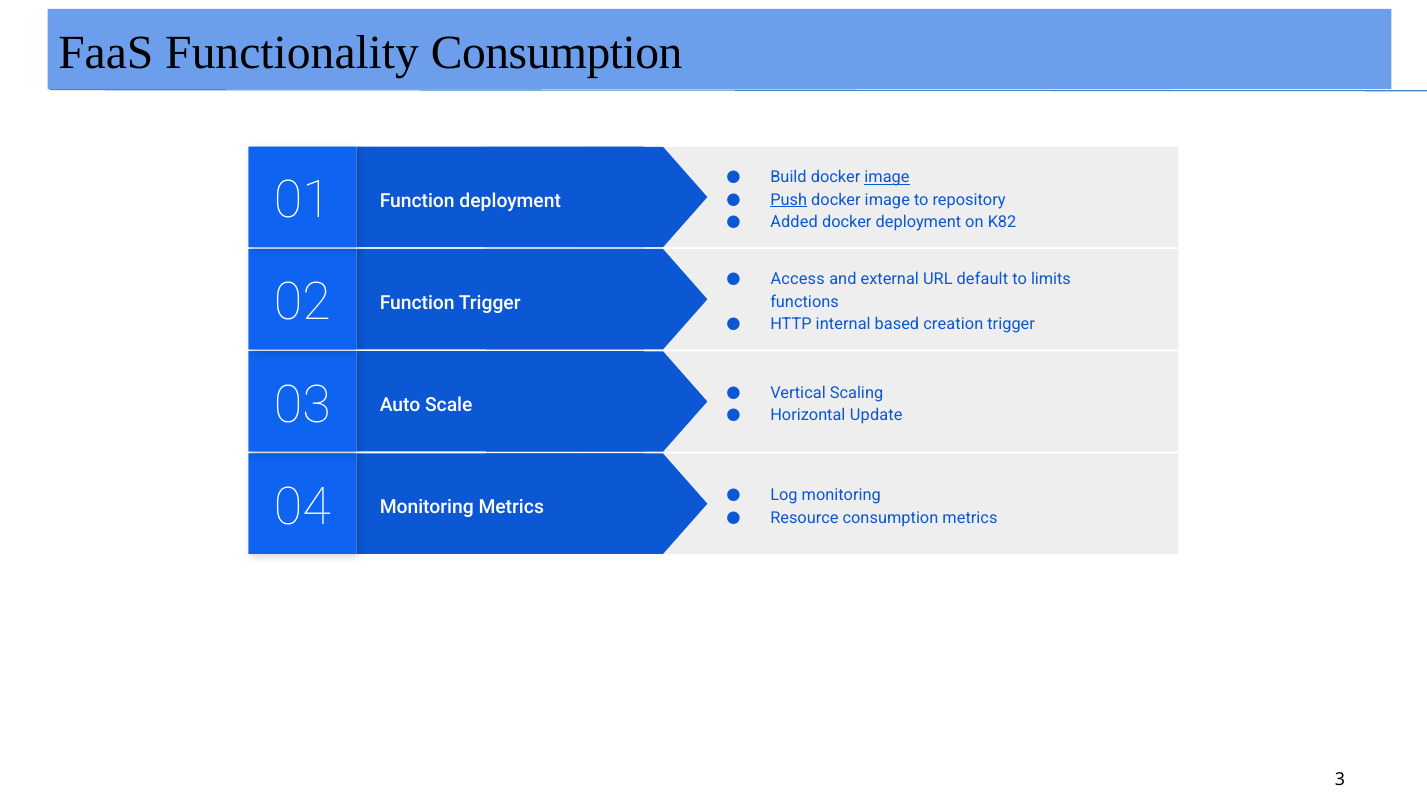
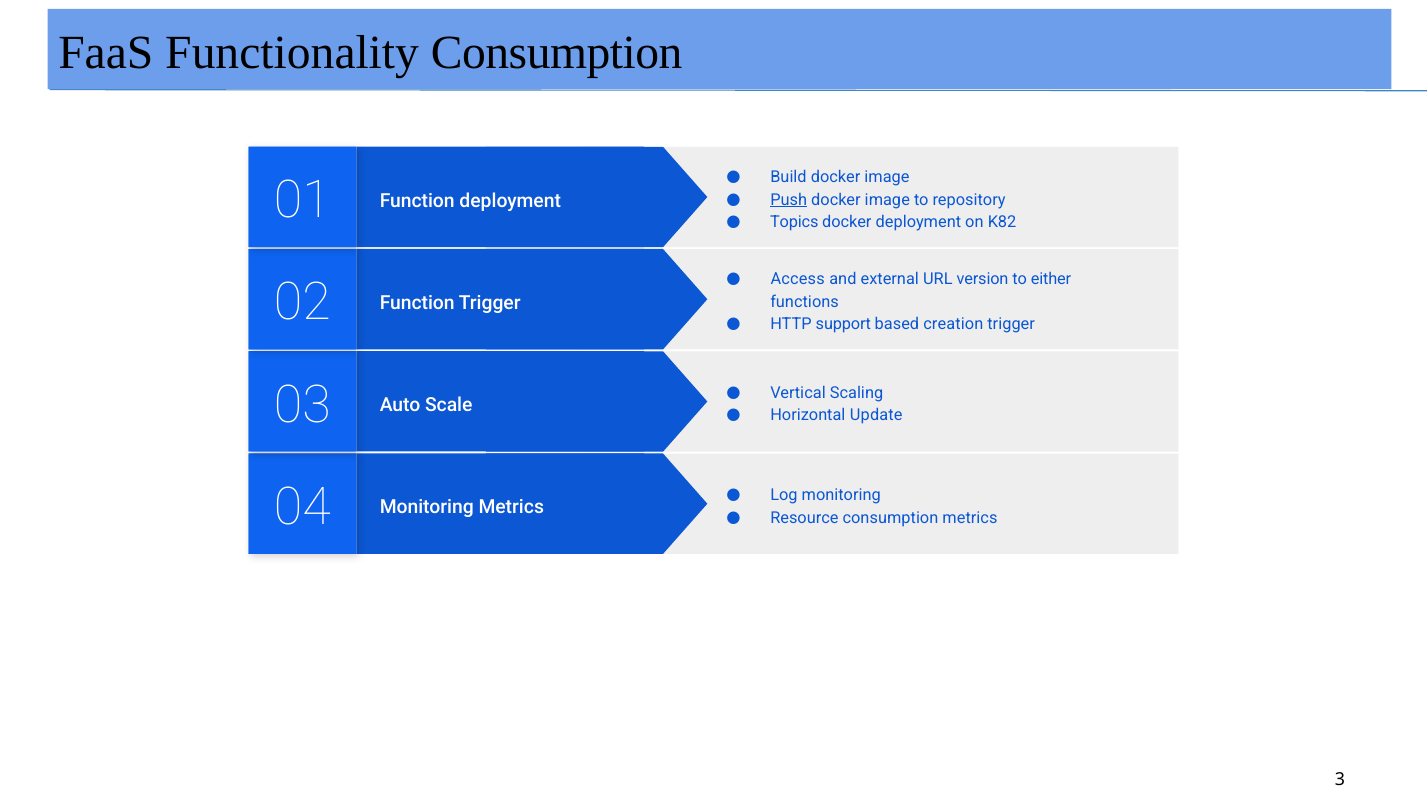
image at (887, 177) underline: present -> none
Added: Added -> Topics
default: default -> version
limits: limits -> either
internal: internal -> support
